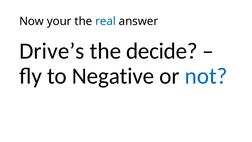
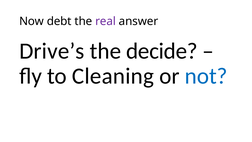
your: your -> debt
real colour: blue -> purple
Negative: Negative -> Cleaning
